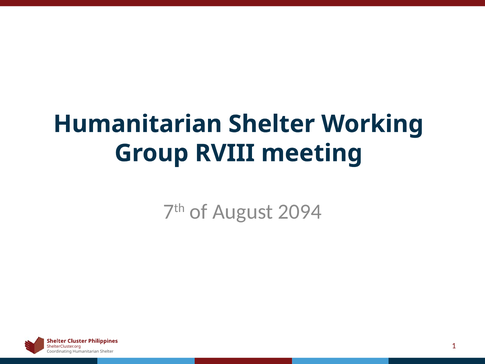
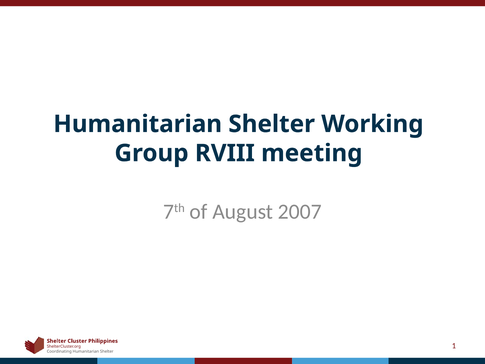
2094: 2094 -> 2007
